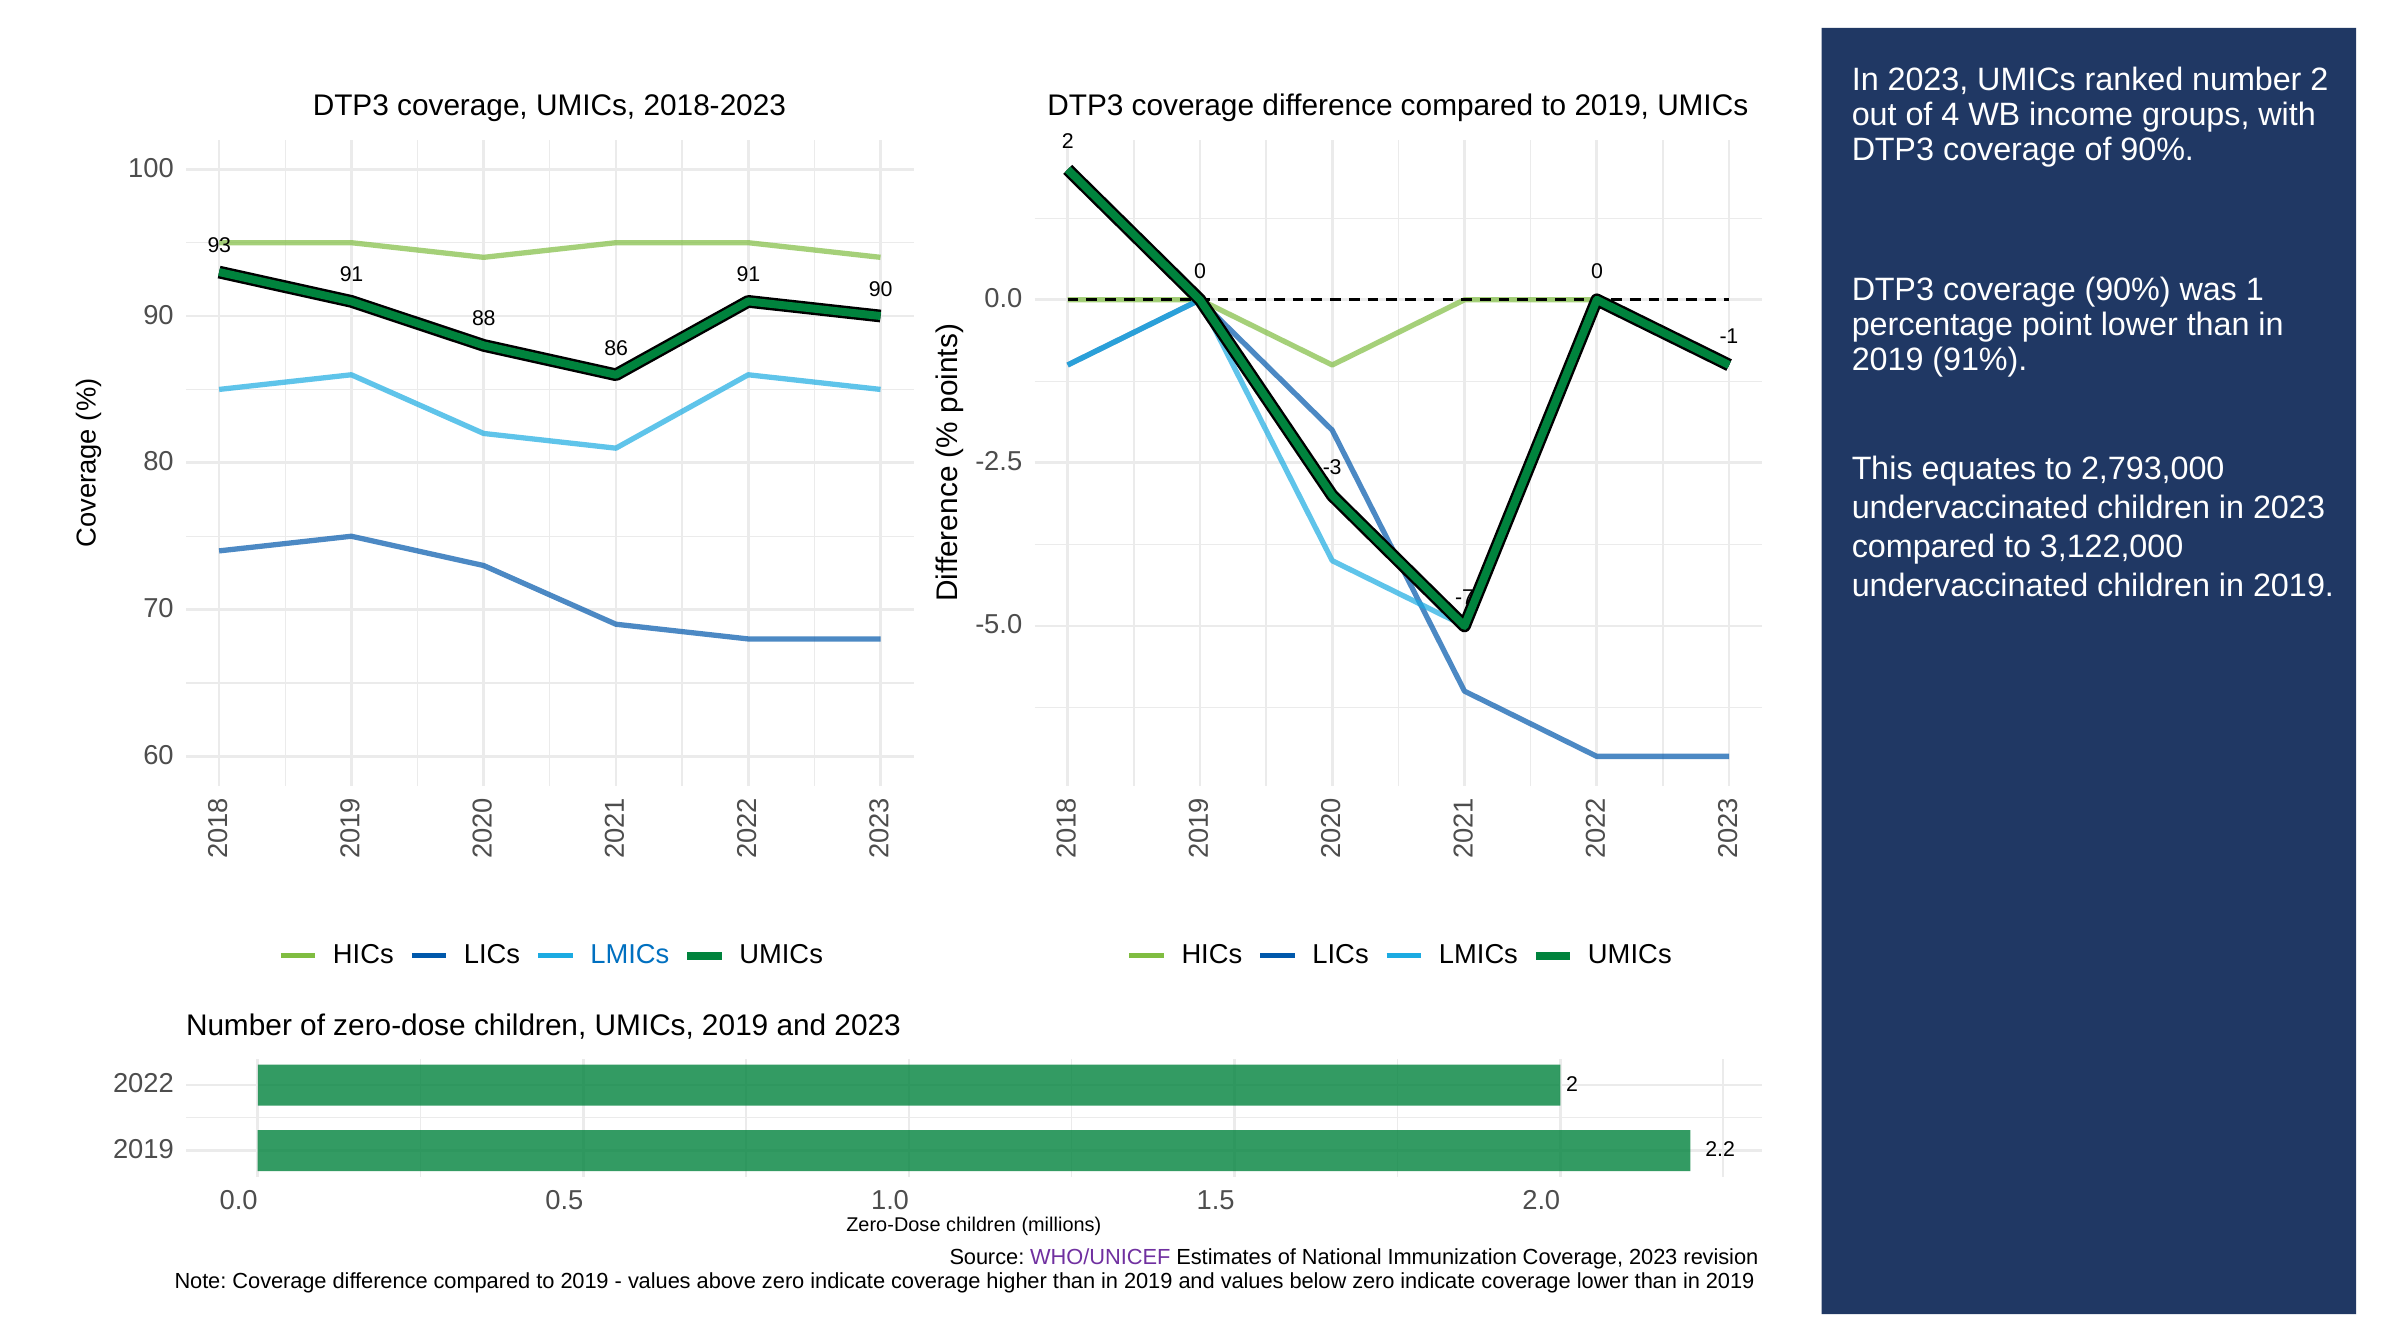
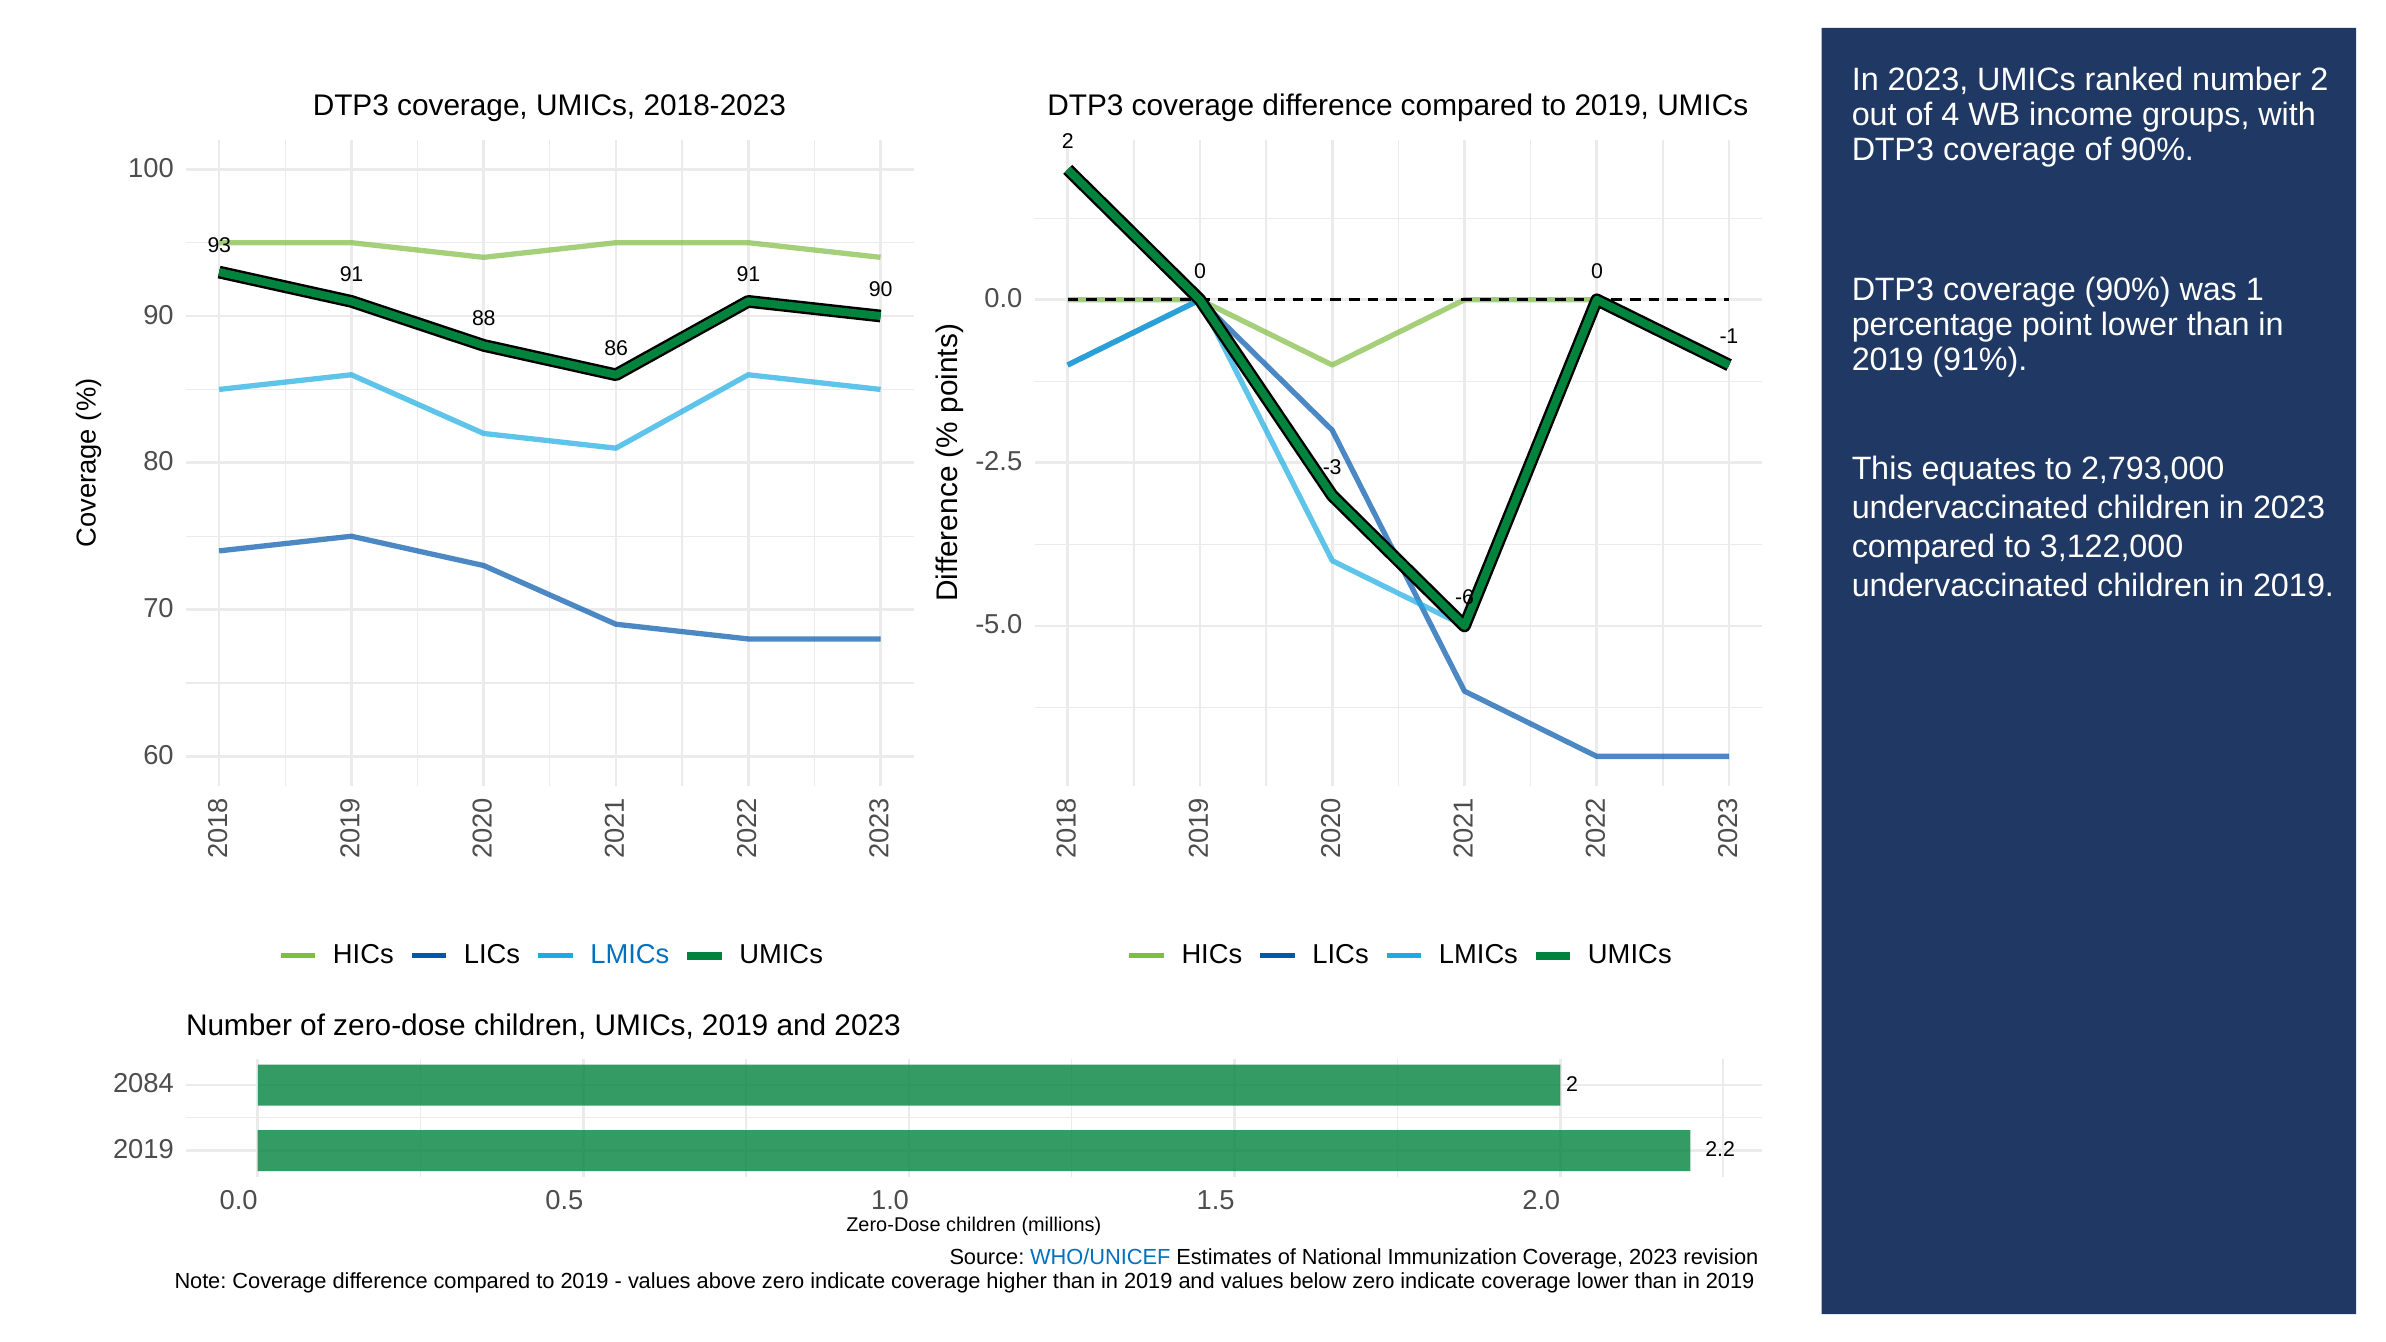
-7: -7 -> -6
2022: 2022 -> 2084
WHO/UNICEF colour: purple -> blue
